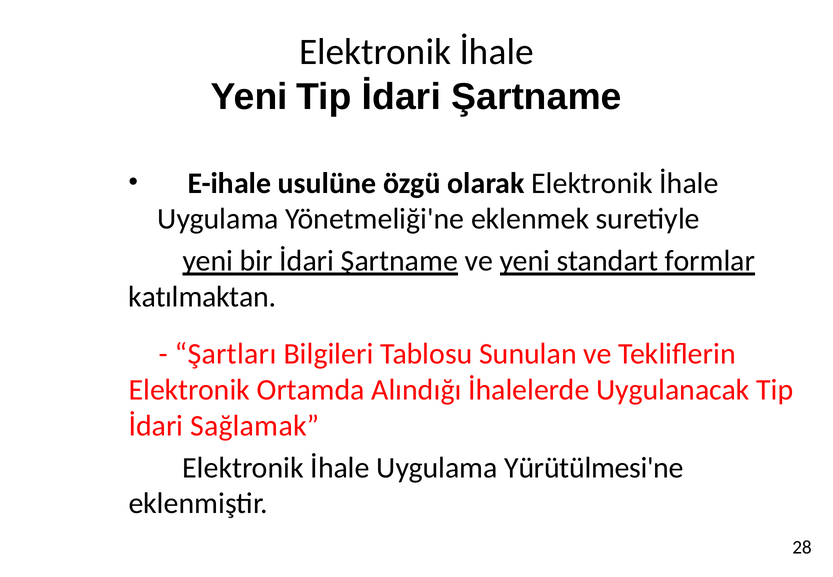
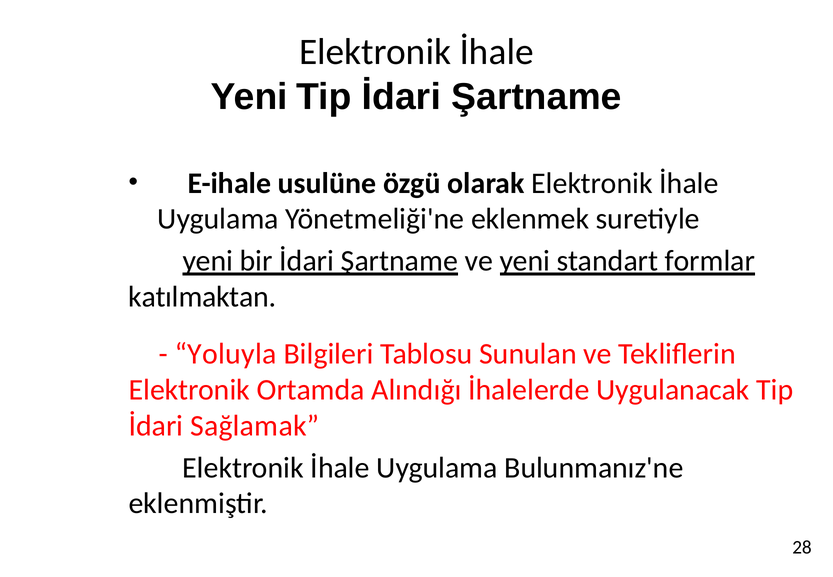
Şartları: Şartları -> Yoluyla
Yürütülmesi'ne: Yürütülmesi'ne -> Bulunmanız'ne
